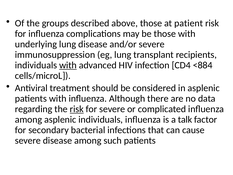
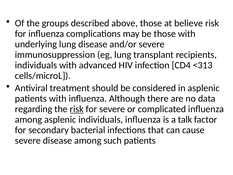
patient: patient -> believe
with at (68, 65) underline: present -> none
<884: <884 -> <313
